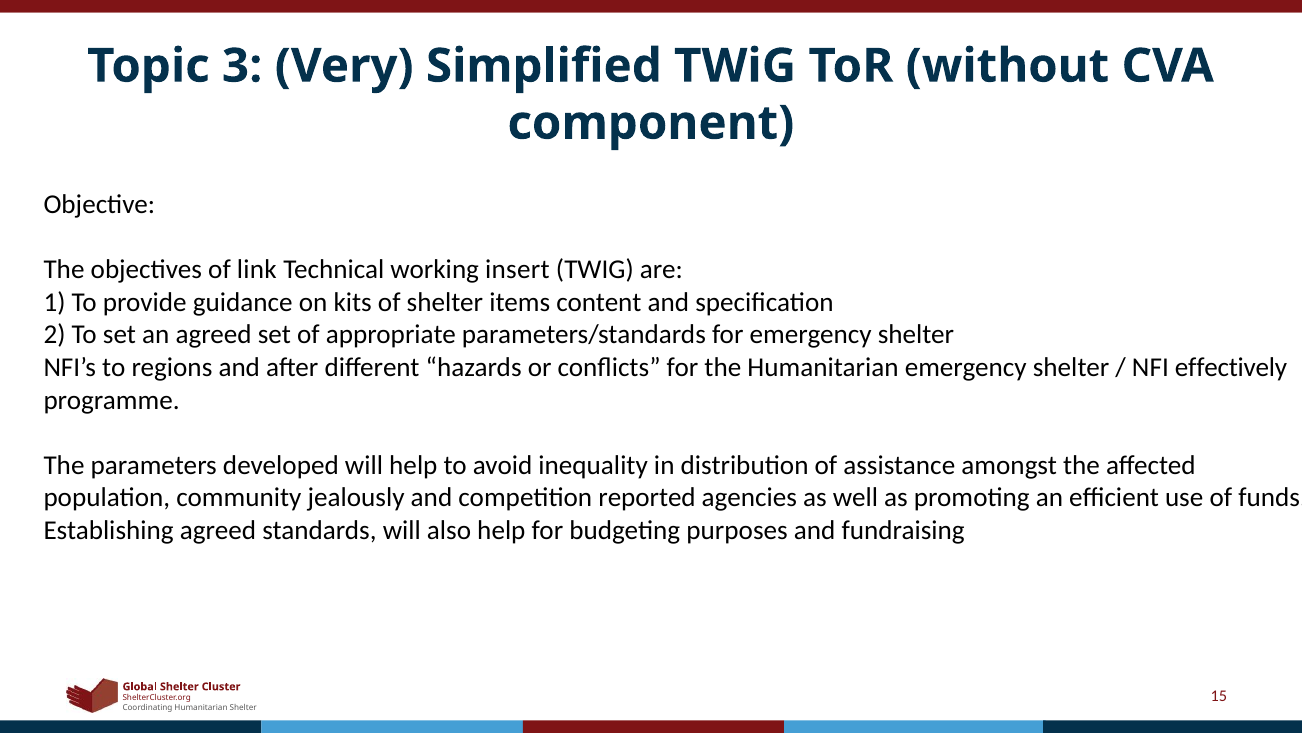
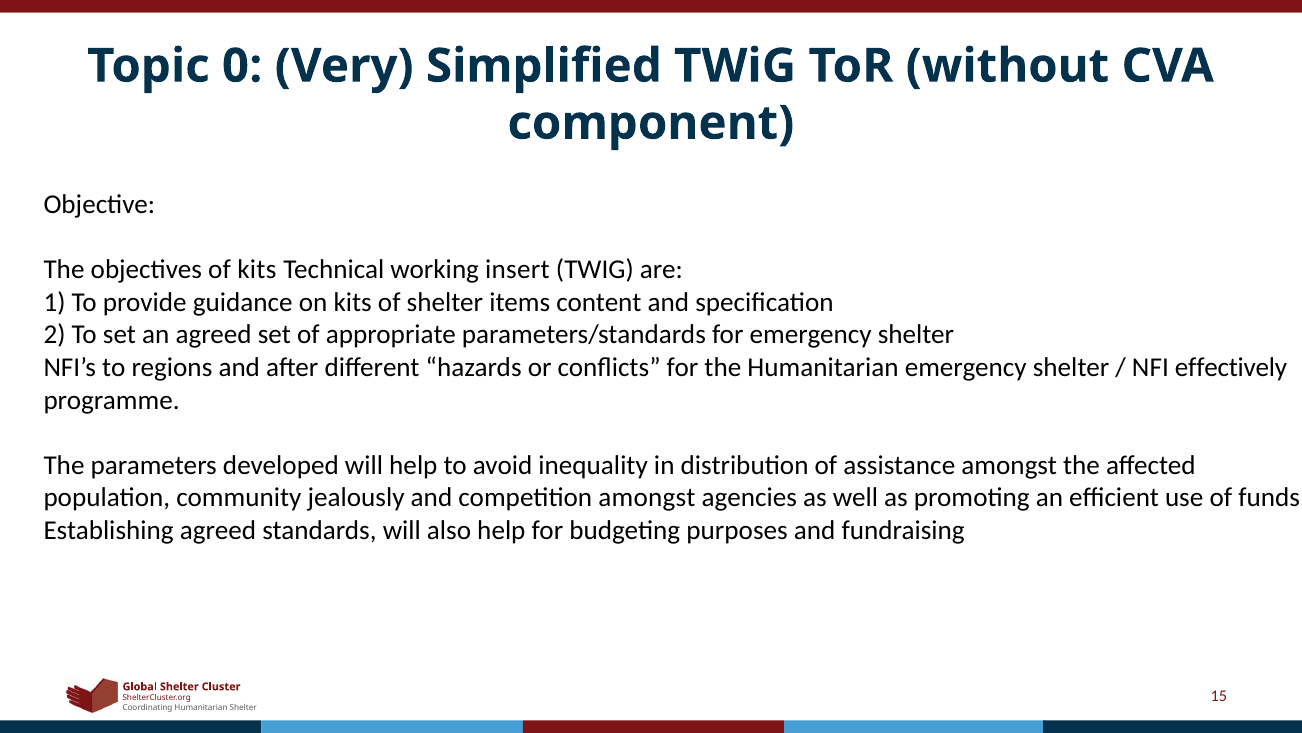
3: 3 -> 0
of link: link -> kits
competition reported: reported -> amongst
